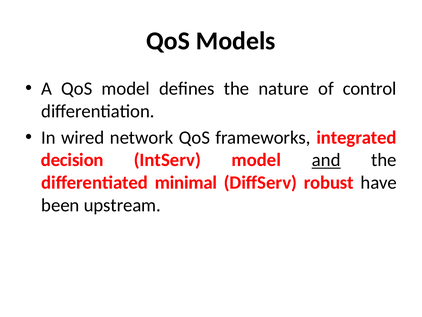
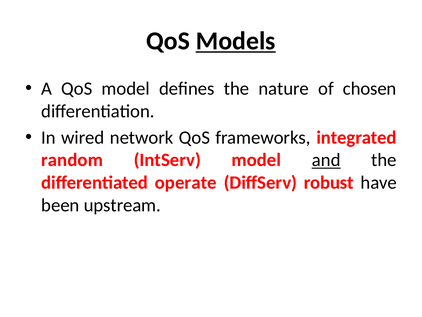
Models underline: none -> present
control: control -> chosen
decision: decision -> random
minimal: minimal -> operate
